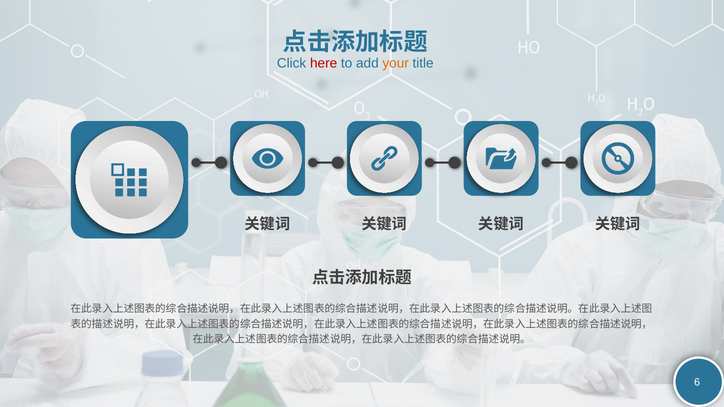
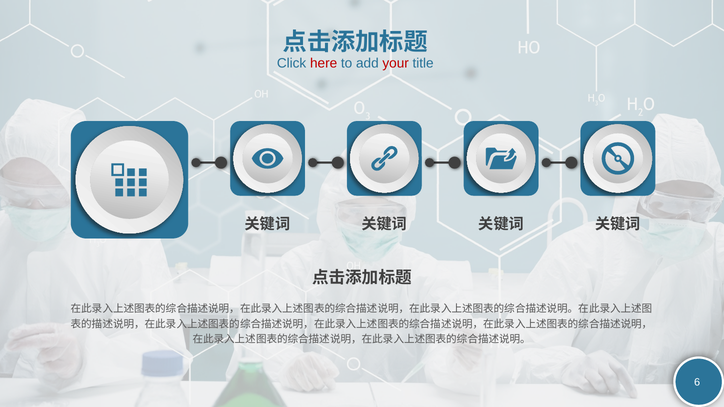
your colour: orange -> red
